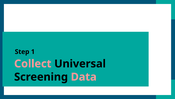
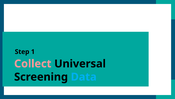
Data colour: pink -> light blue
